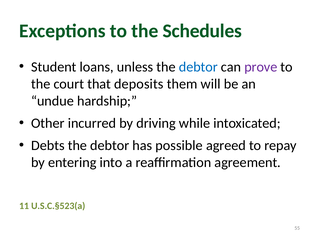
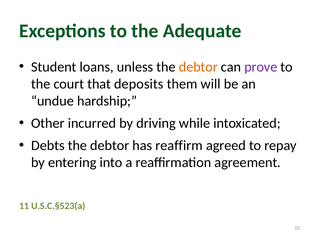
Schedules: Schedules -> Adequate
debtor at (198, 67) colour: blue -> orange
possible: possible -> reaffirm
